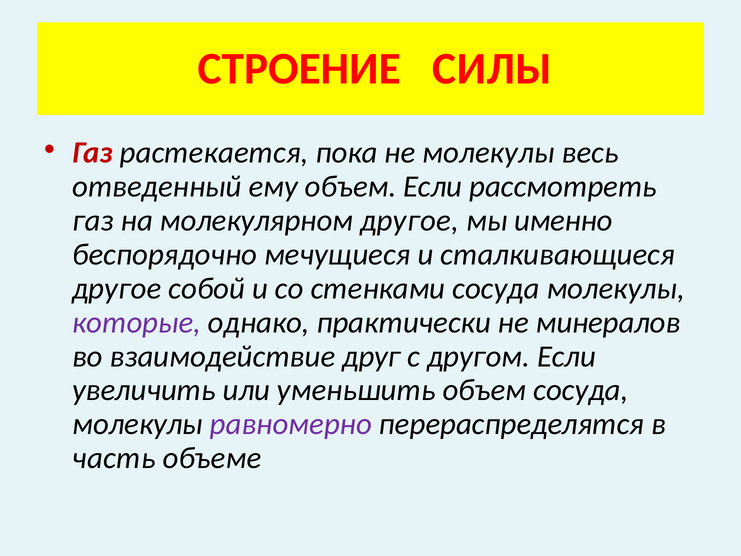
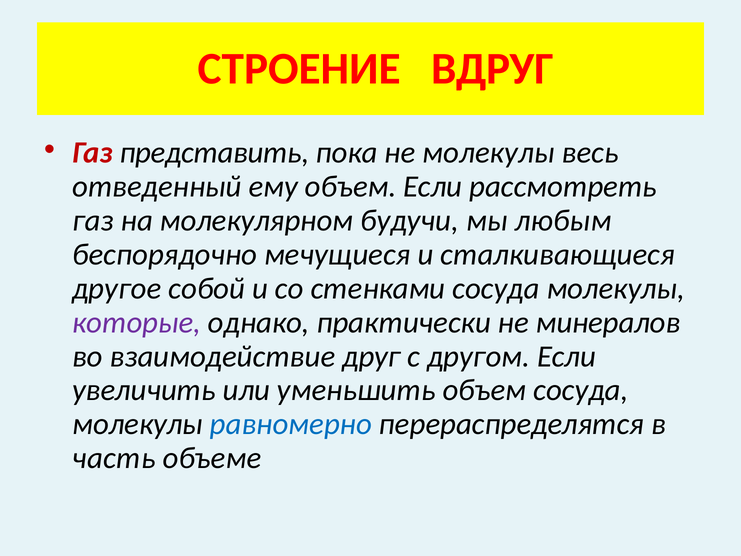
СИЛЫ: СИЛЫ -> ВДРУГ
растекается: растекается -> представить
молекулярном другое: другое -> будучи
именно: именно -> любым
равномерно colour: purple -> blue
